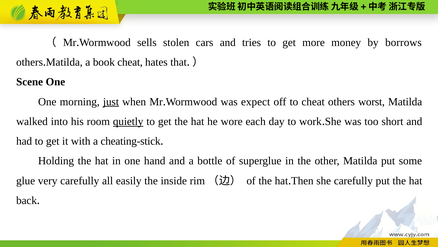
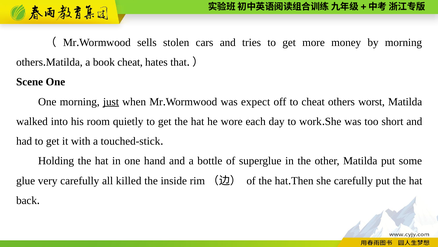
by borrows: borrows -> morning
quietly underline: present -> none
cheating-stick: cheating-stick -> touched-stick
easily: easily -> killed
